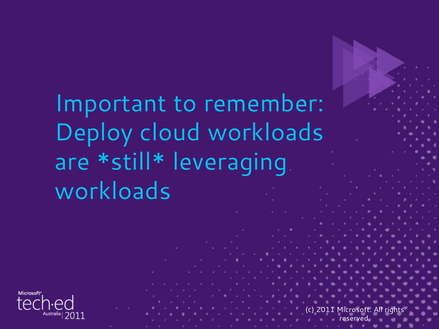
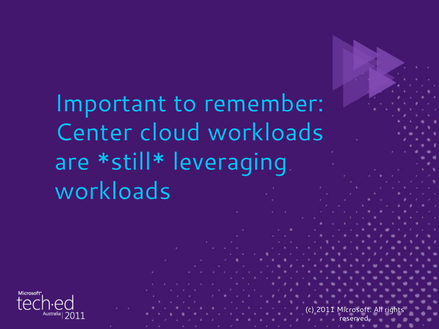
Deploy: Deploy -> Center
